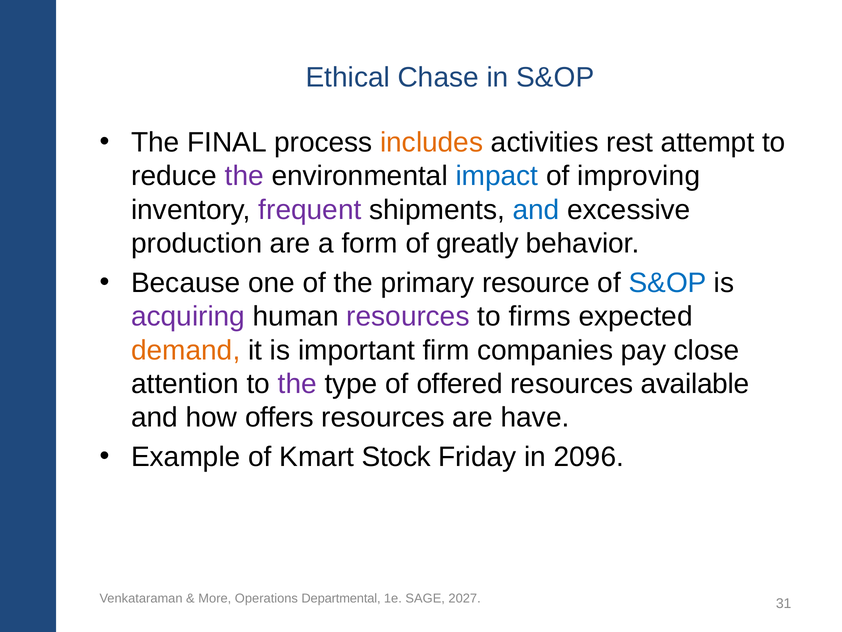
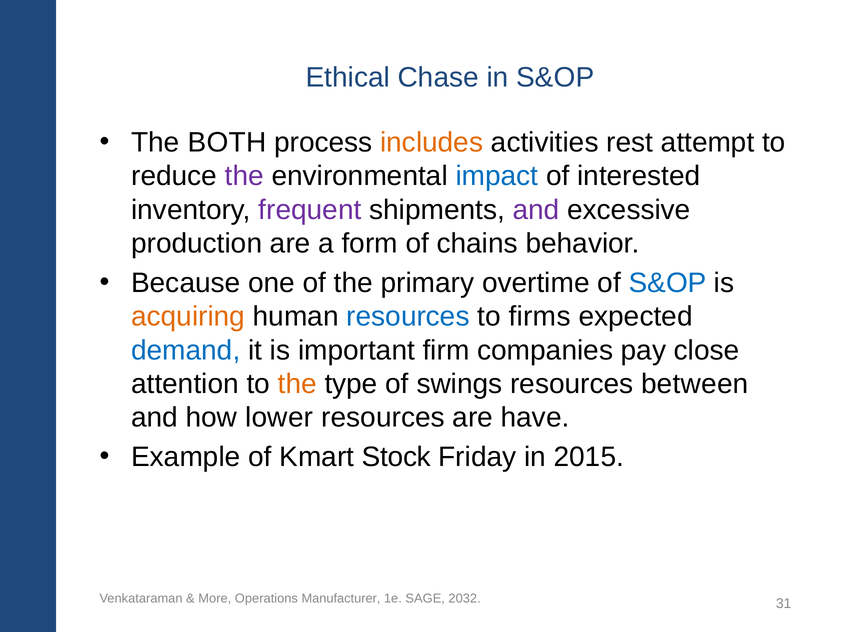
FINAL: FINAL -> BOTH
improving: improving -> interested
and at (536, 210) colour: blue -> purple
greatly: greatly -> chains
resource: resource -> overtime
acquiring colour: purple -> orange
resources at (408, 316) colour: purple -> blue
demand colour: orange -> blue
the at (297, 384) colour: purple -> orange
offered: offered -> swings
available: available -> between
offers: offers -> lower
2096: 2096 -> 2015
Departmental: Departmental -> Manufacturer
2027: 2027 -> 2032
